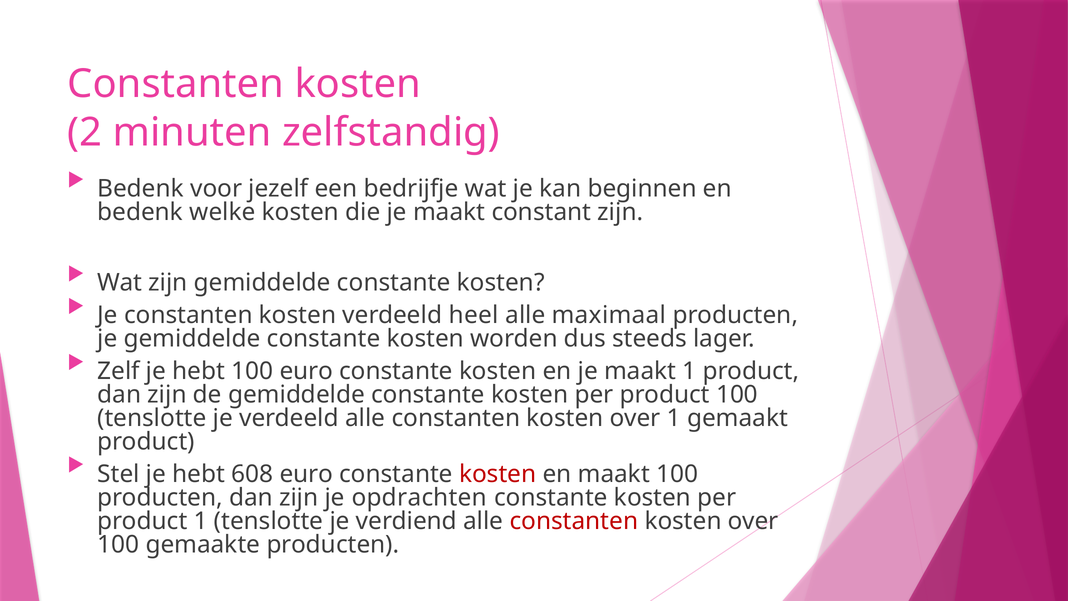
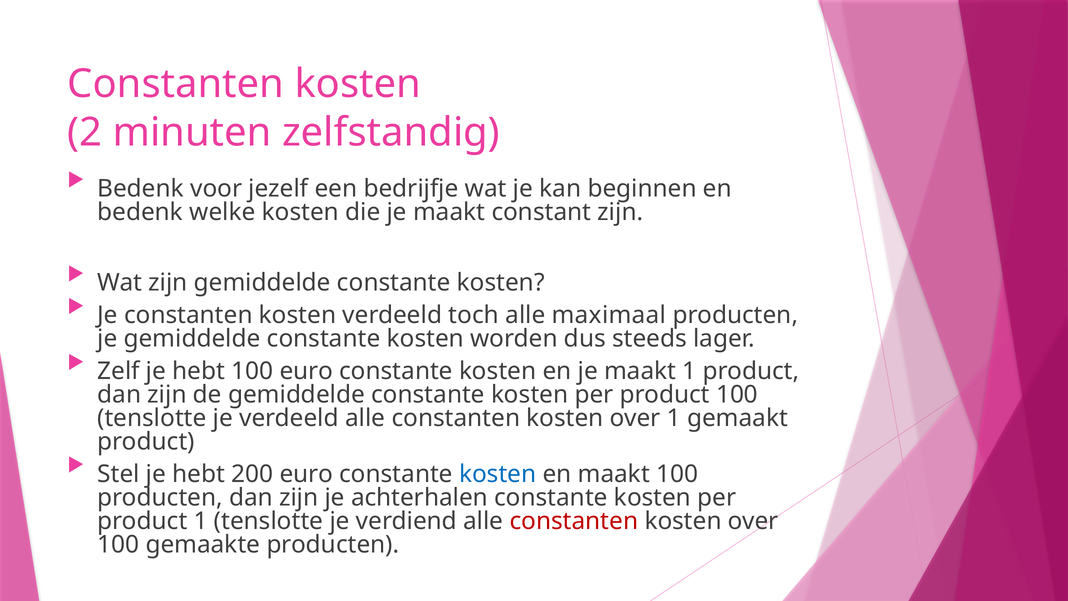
heel: heel -> toch
608: 608 -> 200
kosten at (498, 474) colour: red -> blue
opdrachten: opdrachten -> achterhalen
